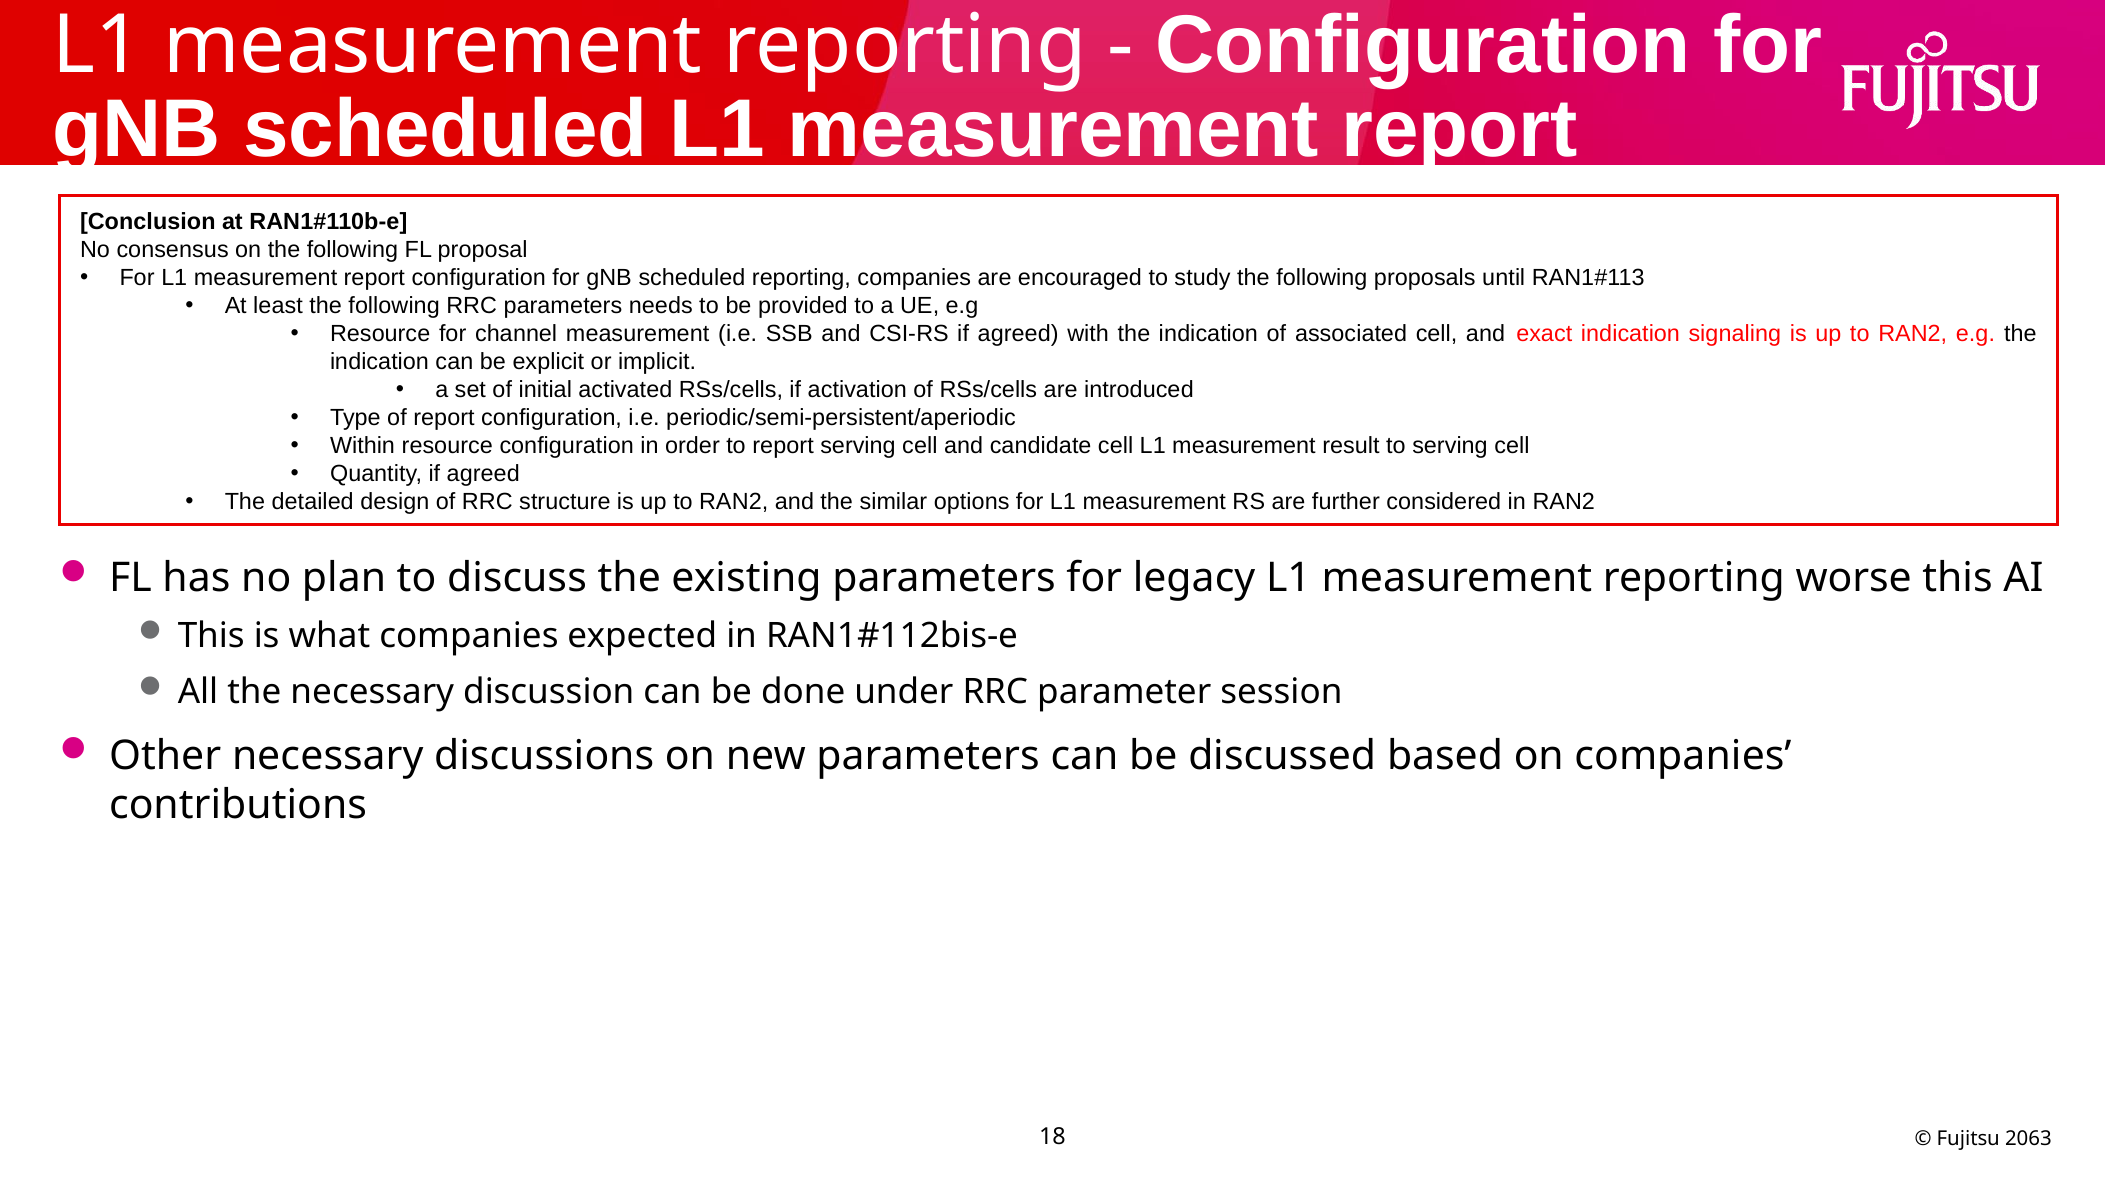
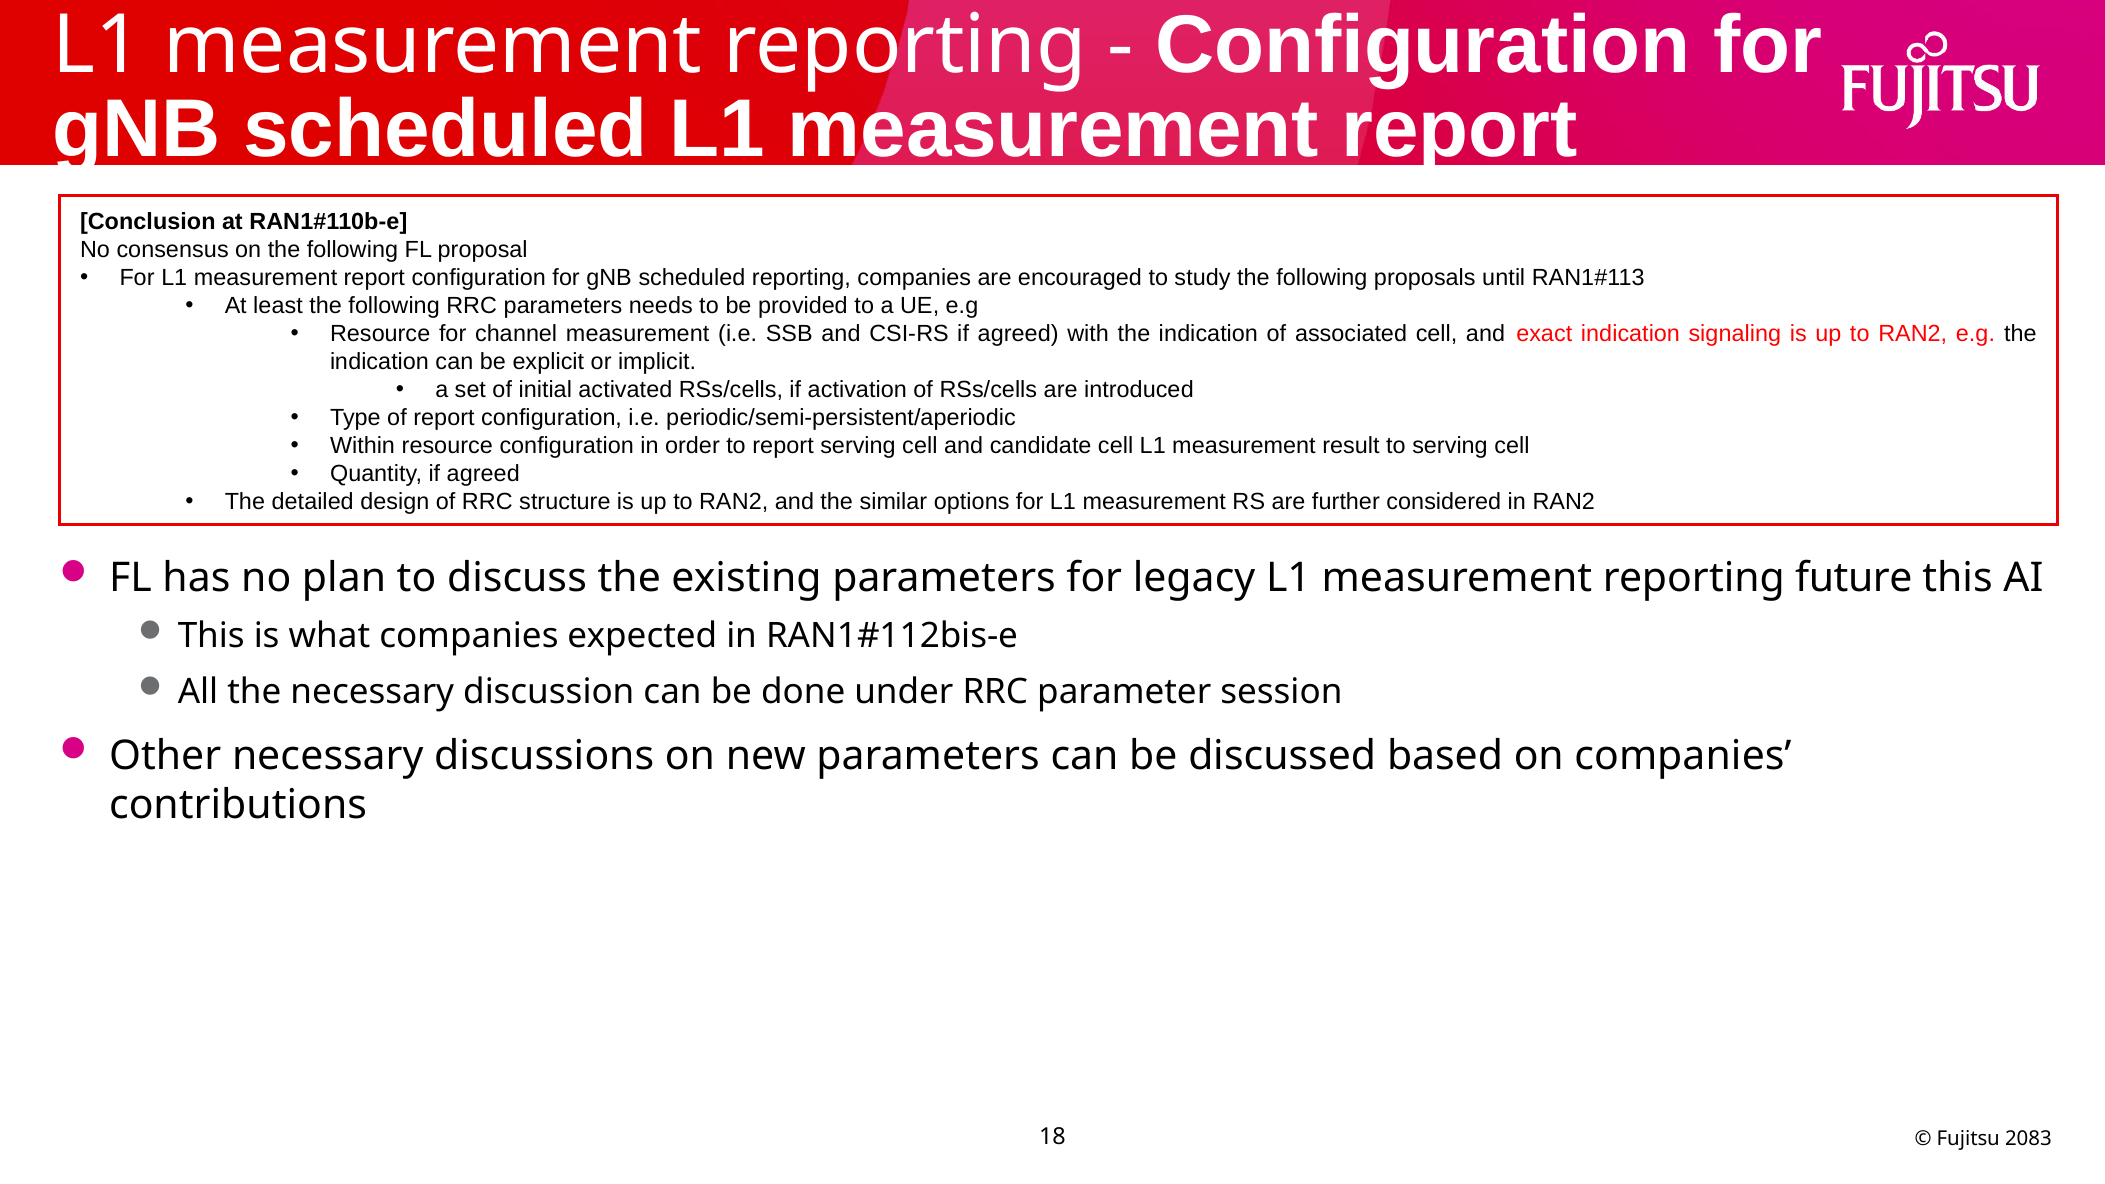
worse: worse -> future
2063: 2063 -> 2083
